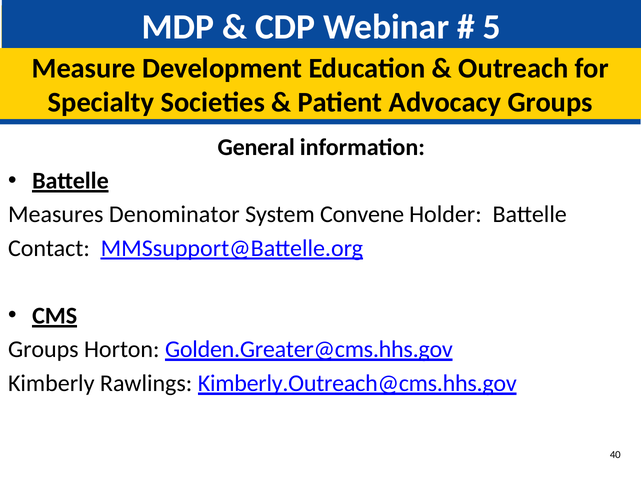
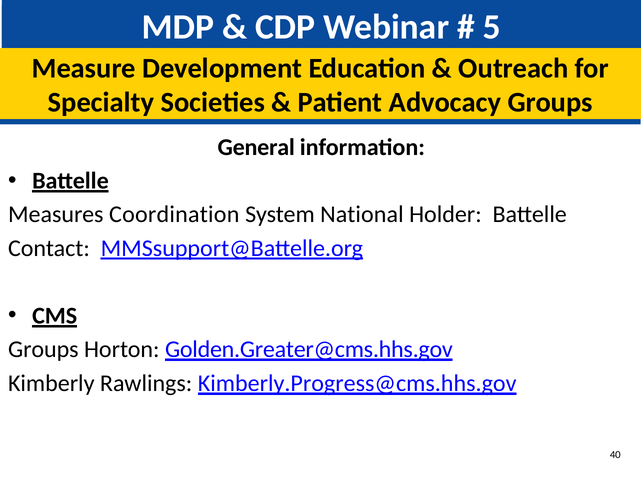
Denominator: Denominator -> Coordination
Convene: Convene -> National
Kimberly.Outreach@cms.hhs.gov: Kimberly.Outreach@cms.hhs.gov -> Kimberly.Progress@cms.hhs.gov
